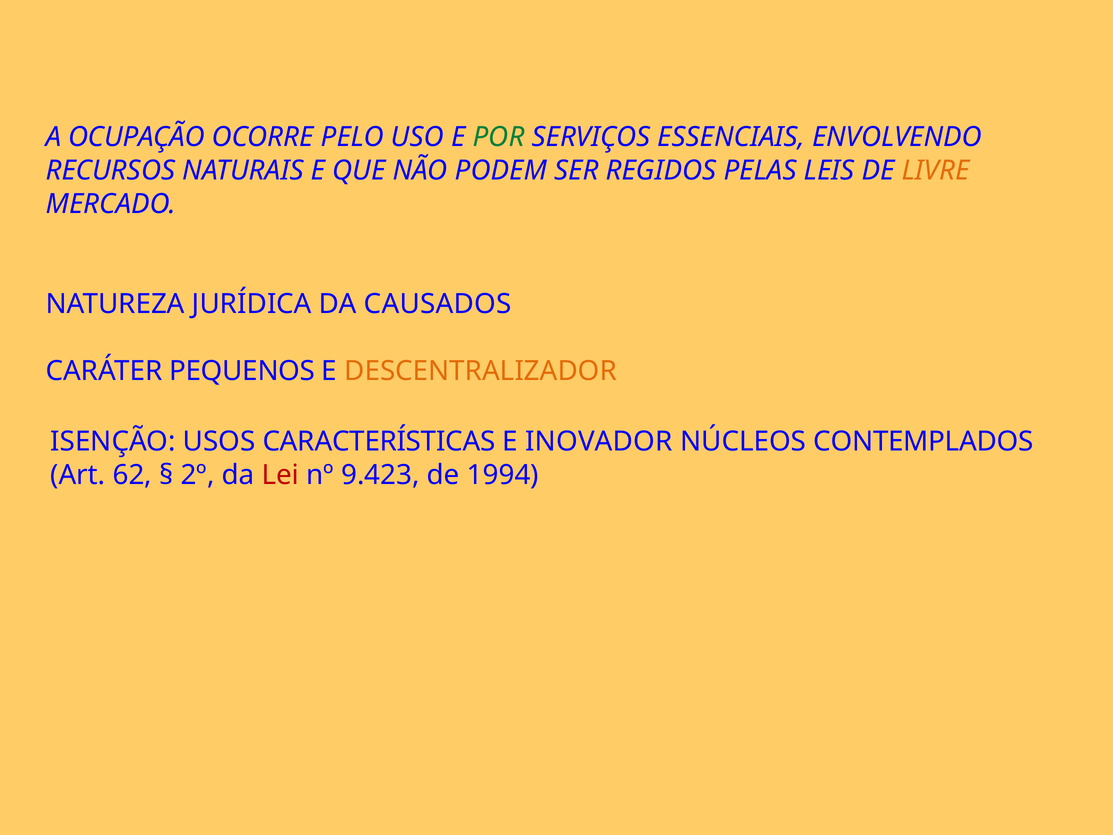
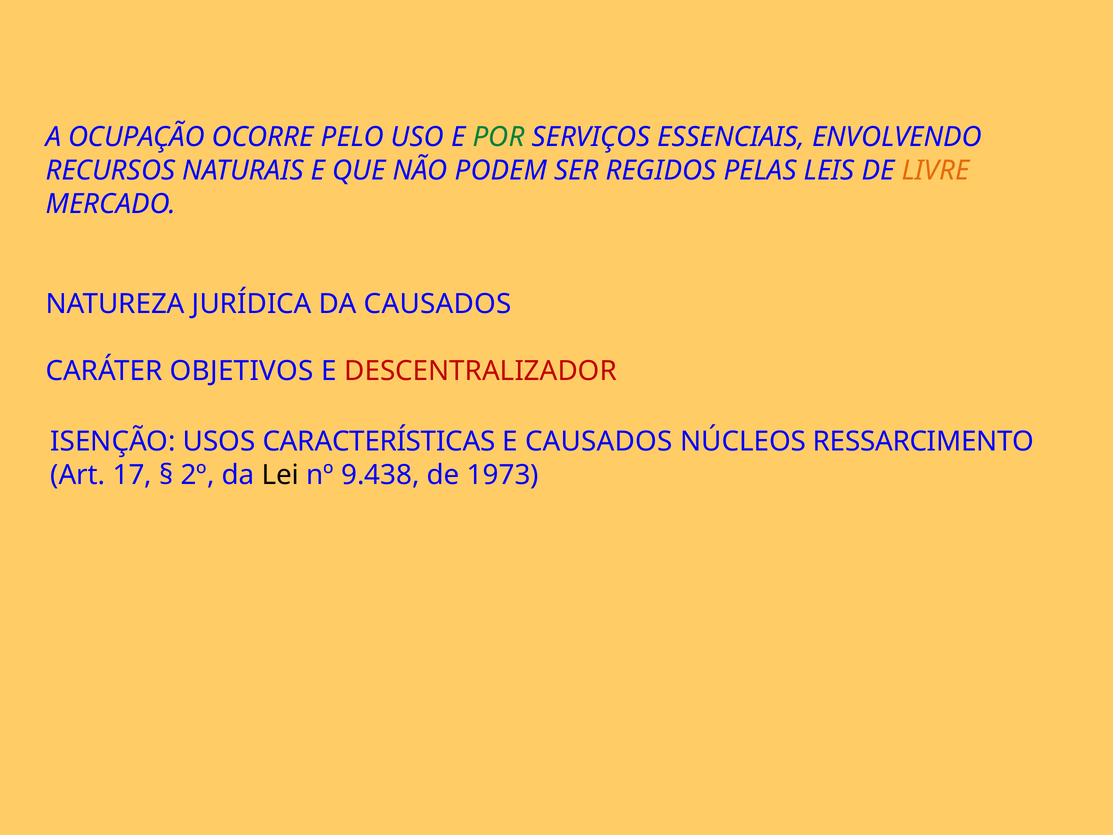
PEQUENOS: PEQUENOS -> OBJETIVOS
DESCENTRALIZADOR colour: orange -> red
E INOVADOR: INOVADOR -> CAUSADOS
CONTEMPLADOS: CONTEMPLADOS -> RESSARCIMENTO
62: 62 -> 17
Lei colour: red -> black
9.423: 9.423 -> 9.438
1994: 1994 -> 1973
